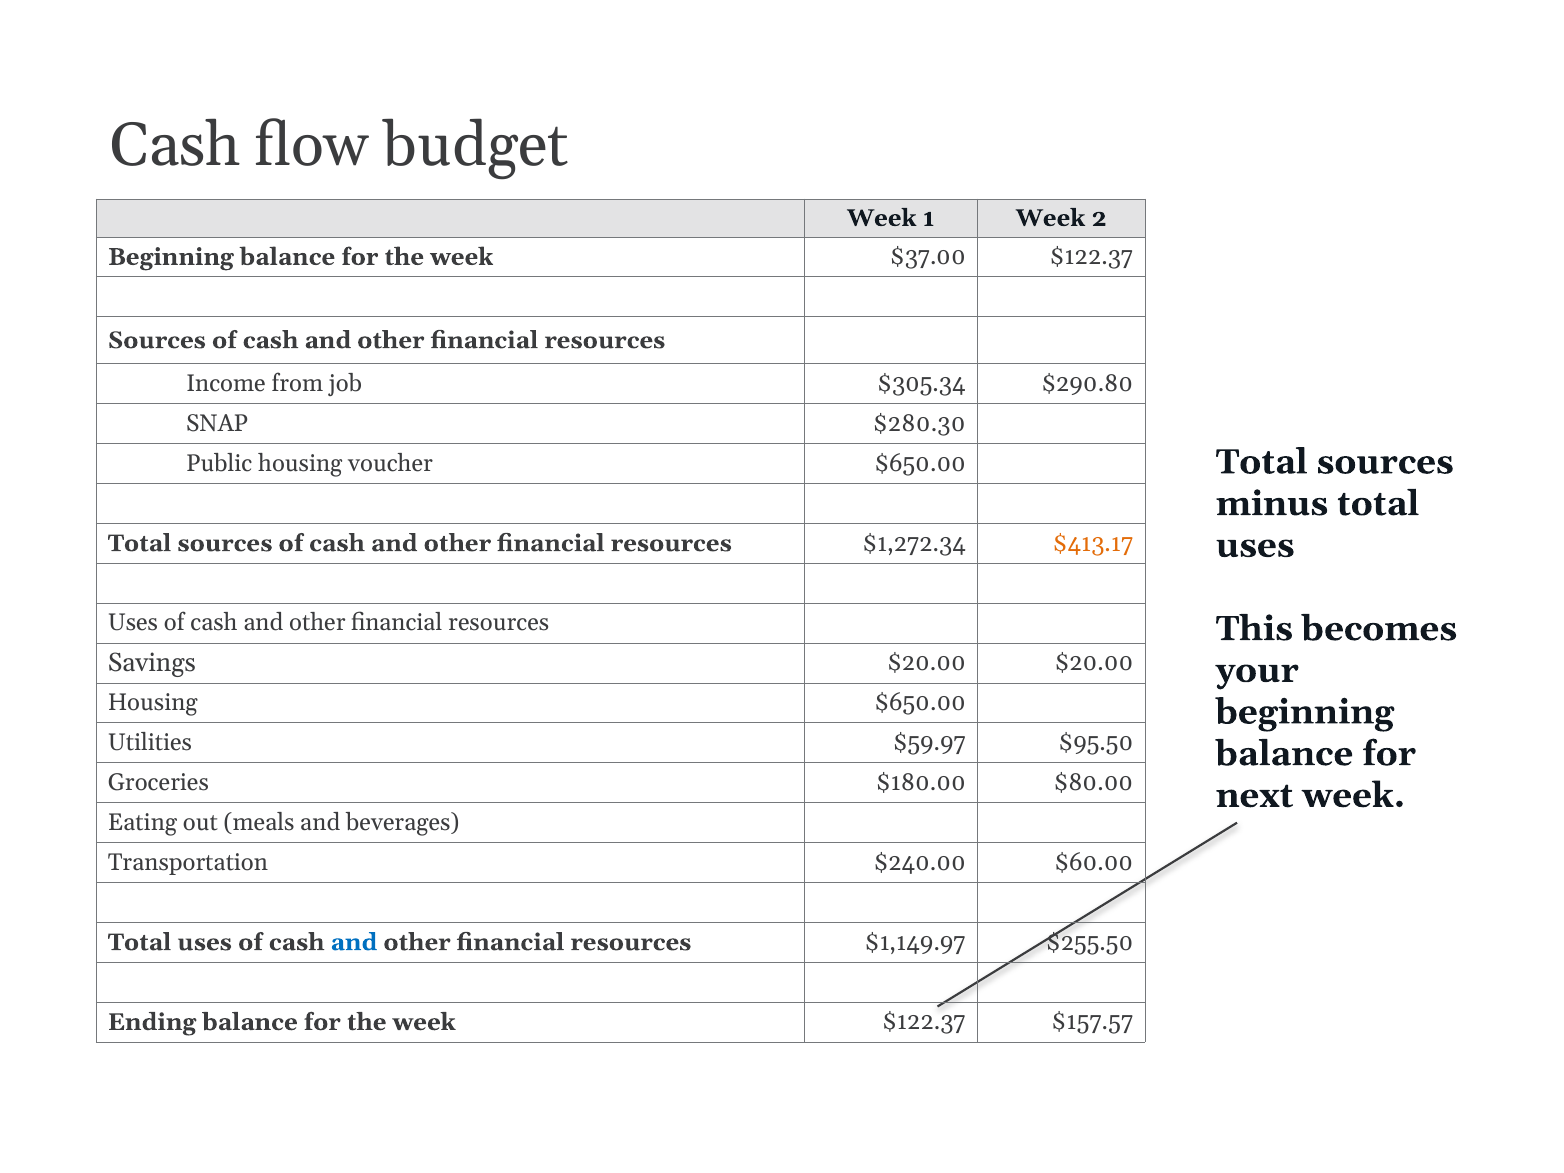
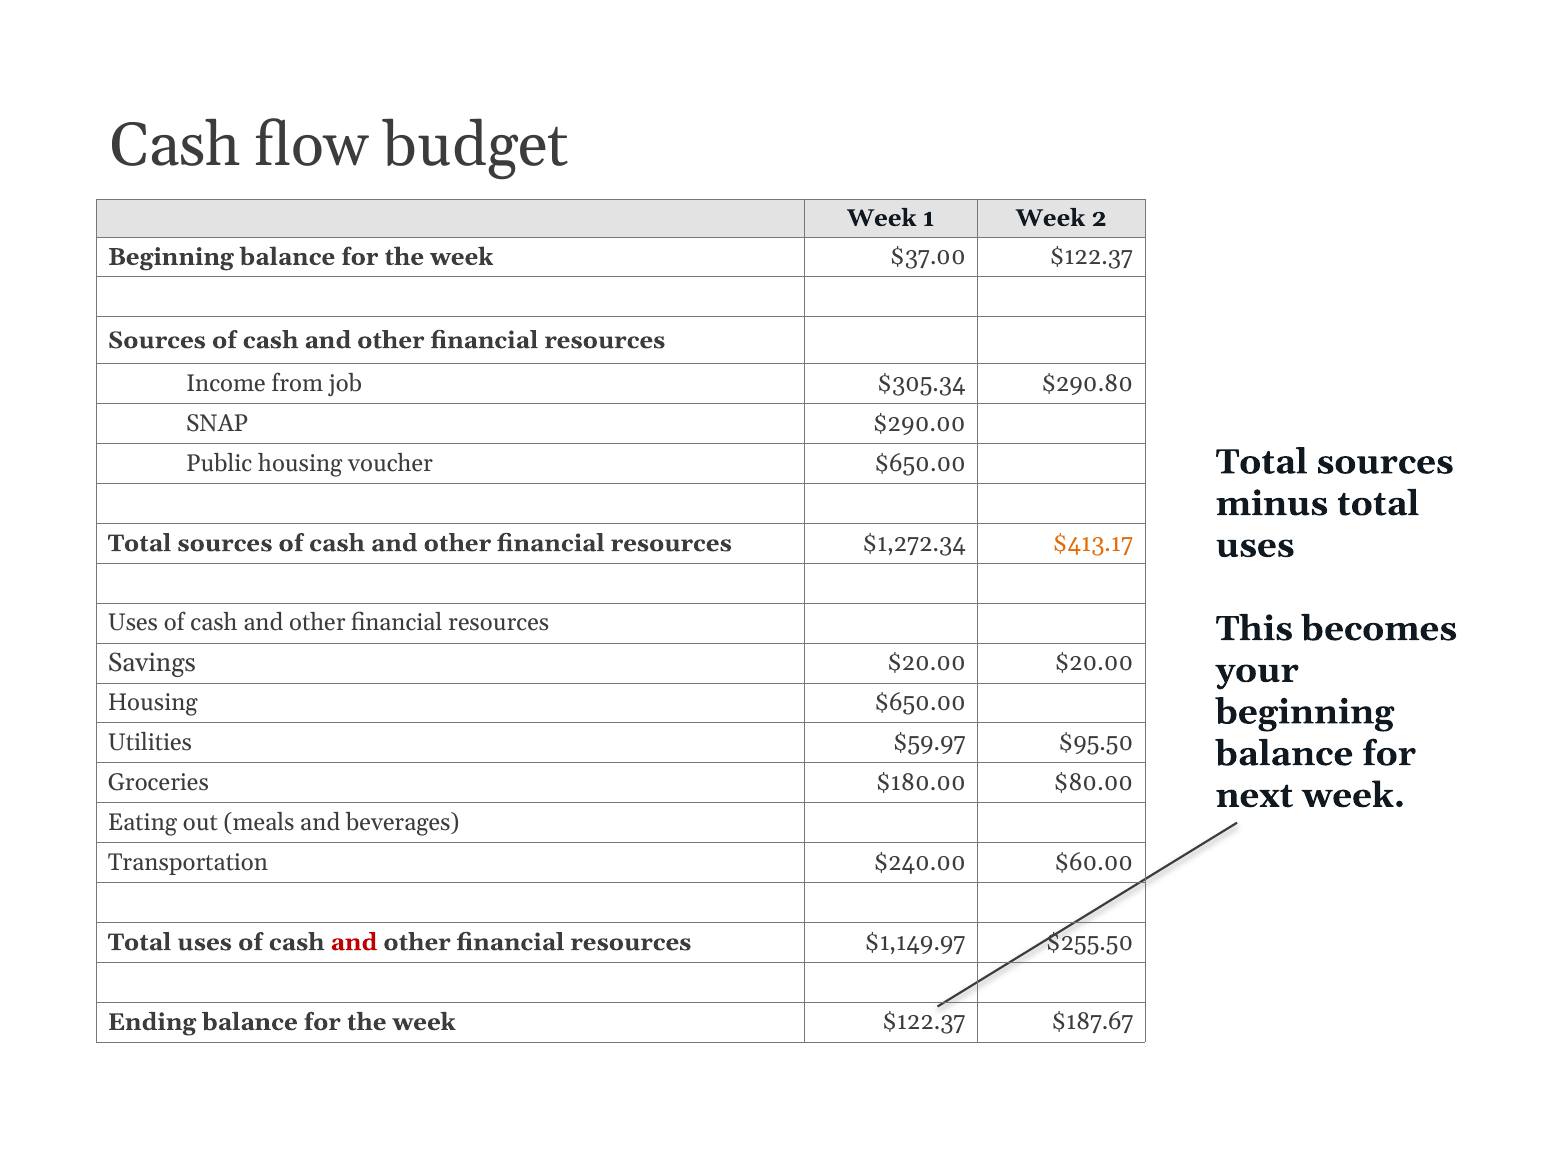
$280.30: $280.30 -> $290.00
and at (354, 942) colour: blue -> red
$157.57: $157.57 -> $187.67
